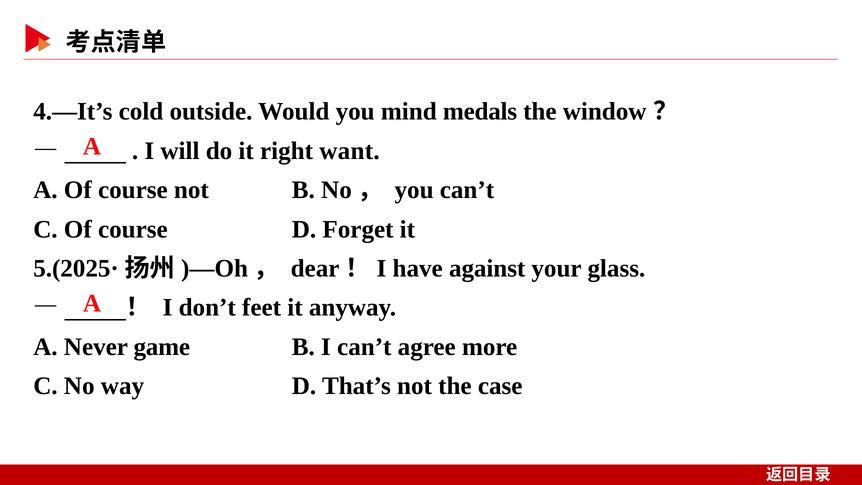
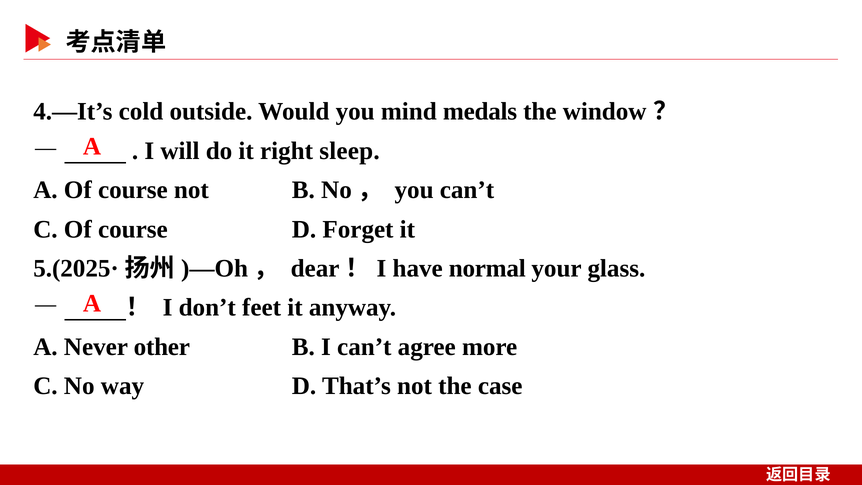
want: want -> sleep
against: against -> normal
game: game -> other
